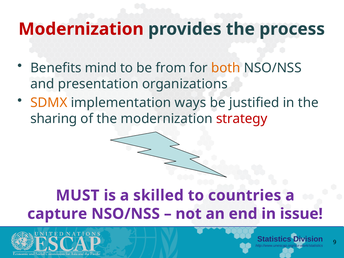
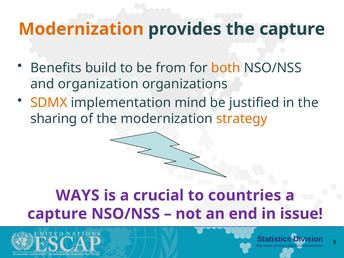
Modernization at (81, 29) colour: red -> orange
the process: process -> capture
mind: mind -> build
presentation: presentation -> organization
ways: ways -> mind
strategy colour: red -> orange
MUST: MUST -> WAYS
skilled: skilled -> crucial
